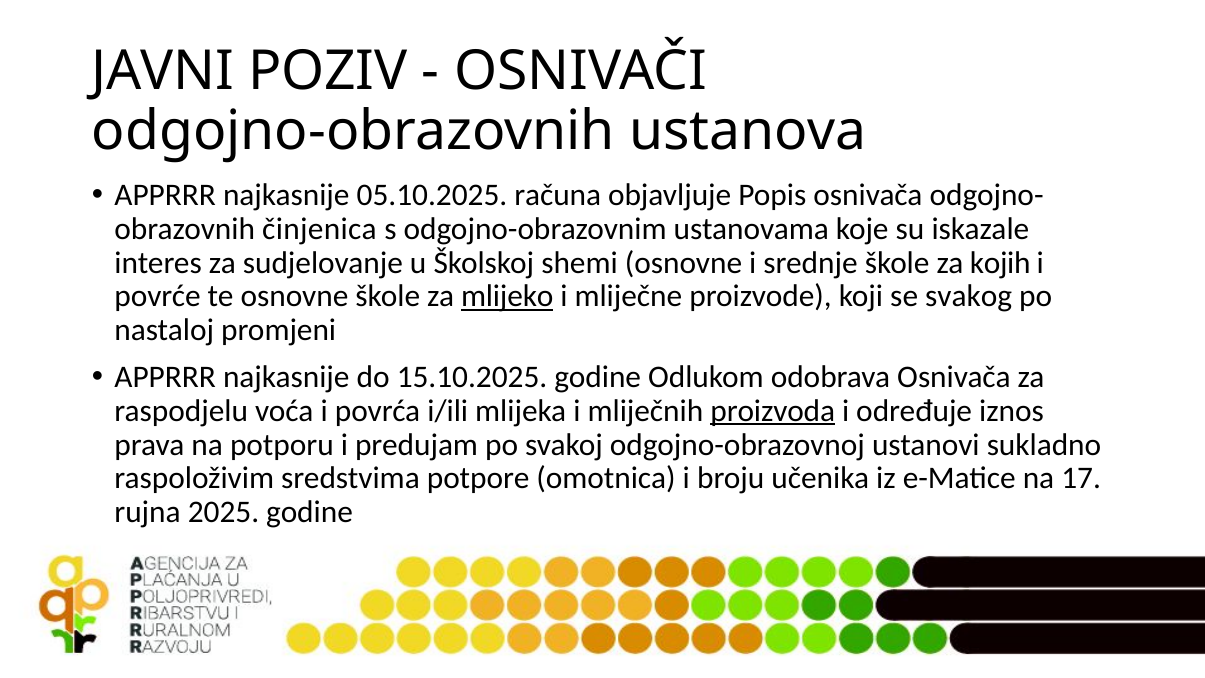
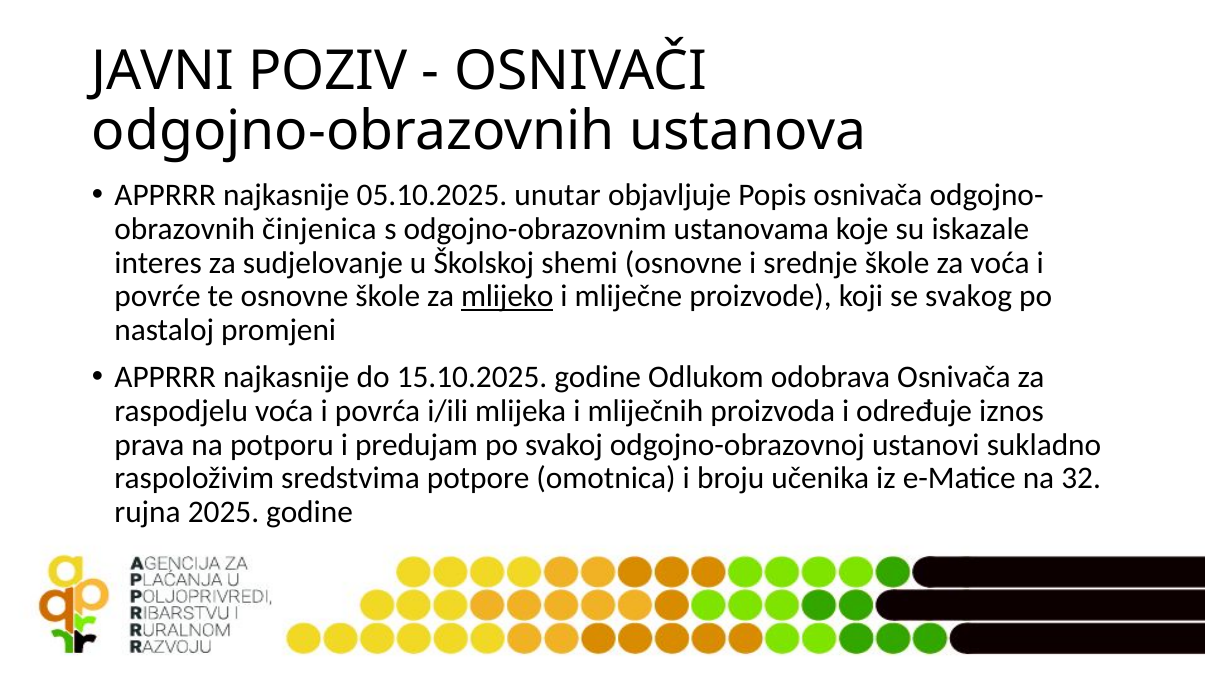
računa: računa -> unutar
za kojih: kojih -> voća
proizvoda underline: present -> none
17: 17 -> 32
